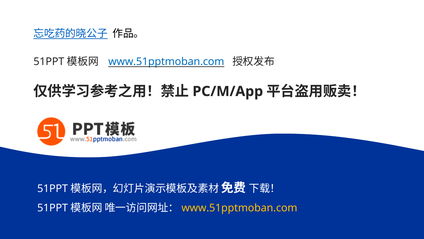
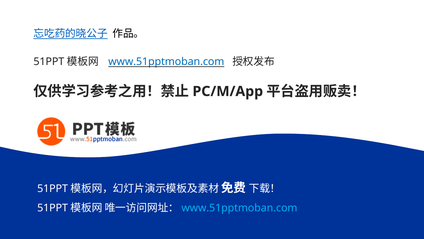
www.51pptmoban.com at (239, 208) colour: yellow -> light blue
